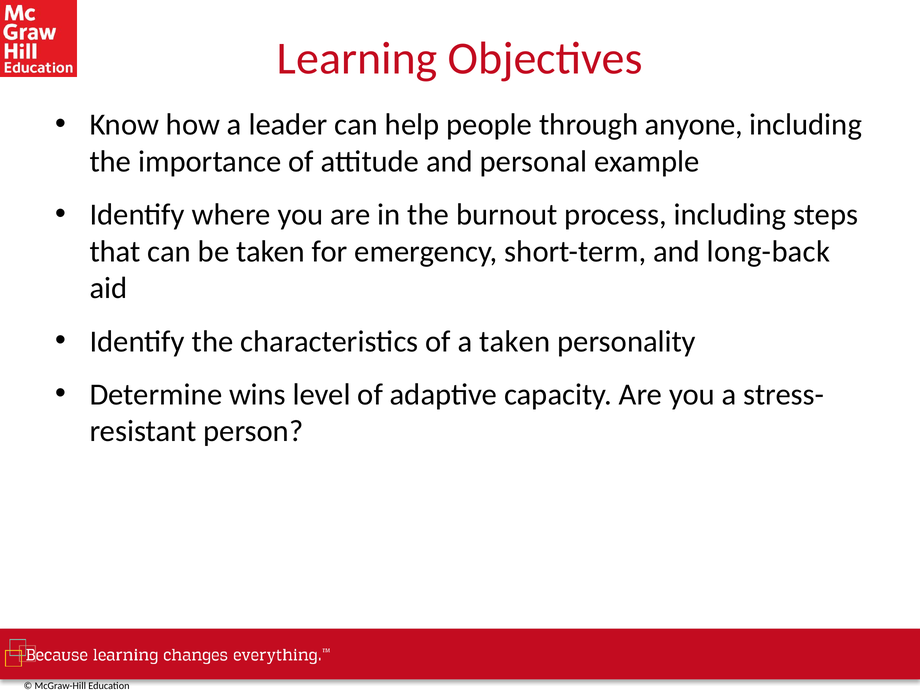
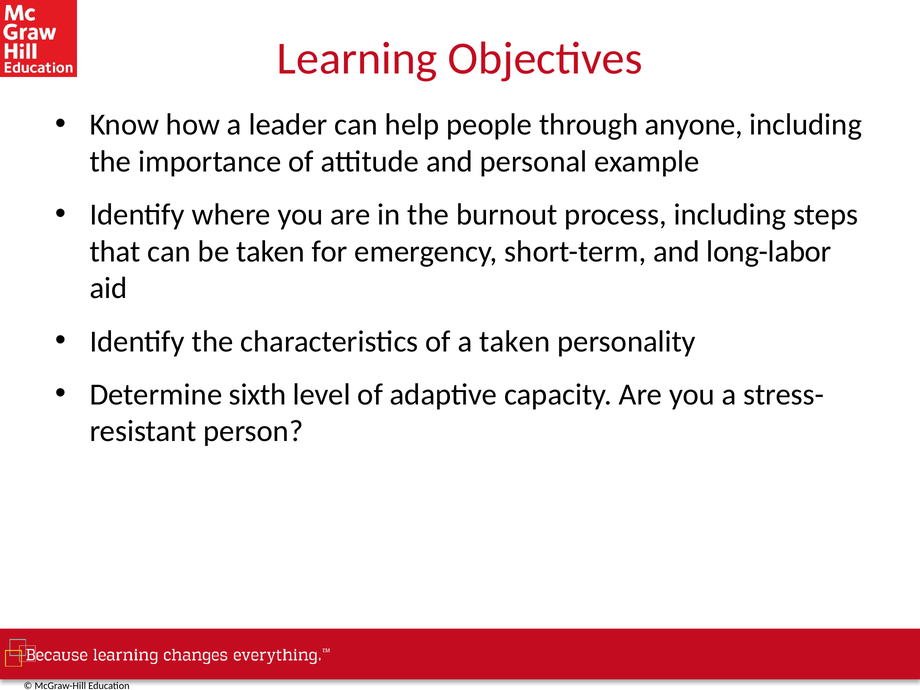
long-back: long-back -> long-labor
wins: wins -> sixth
